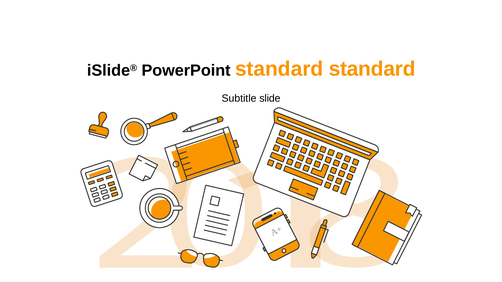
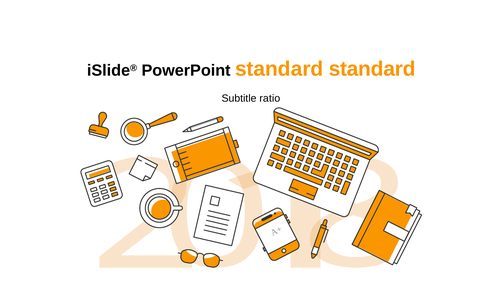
slide: slide -> ratio
